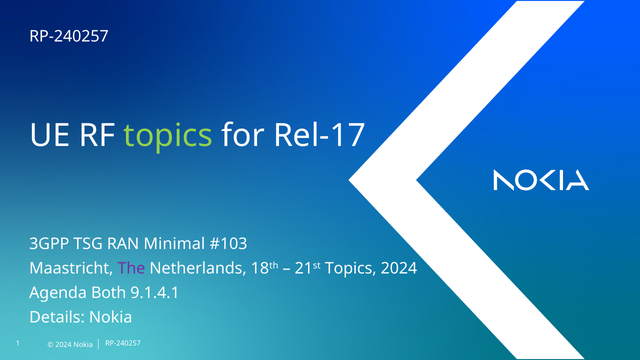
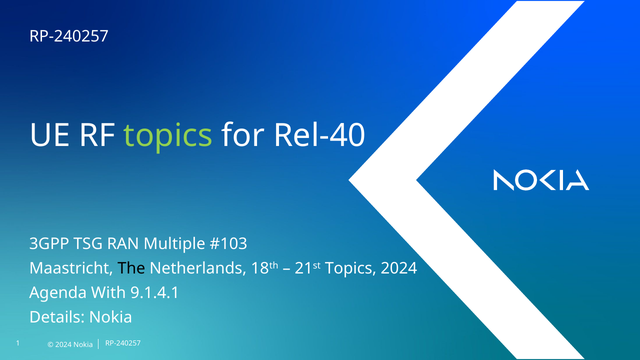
Rel-17: Rel-17 -> Rel-40
Minimal: Minimal -> Multiple
The colour: purple -> black
Both: Both -> With
